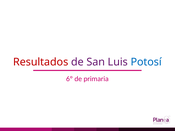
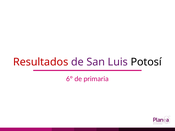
Potosí colour: blue -> black
